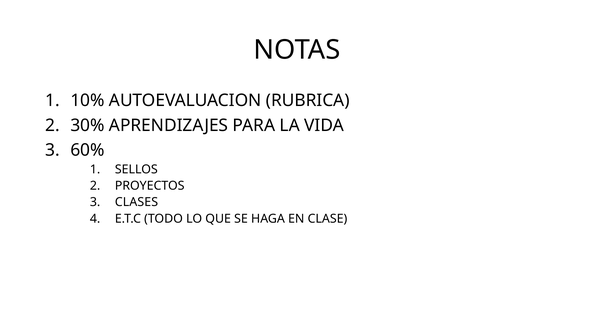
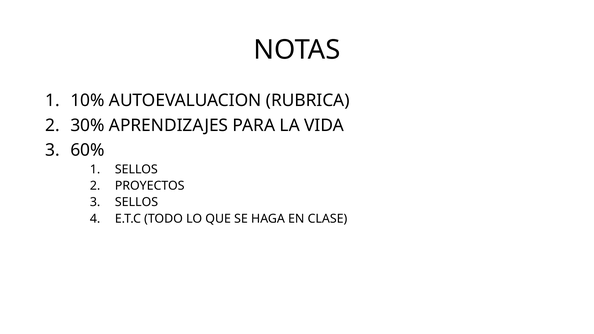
CLASES at (136, 202): CLASES -> SELLOS
